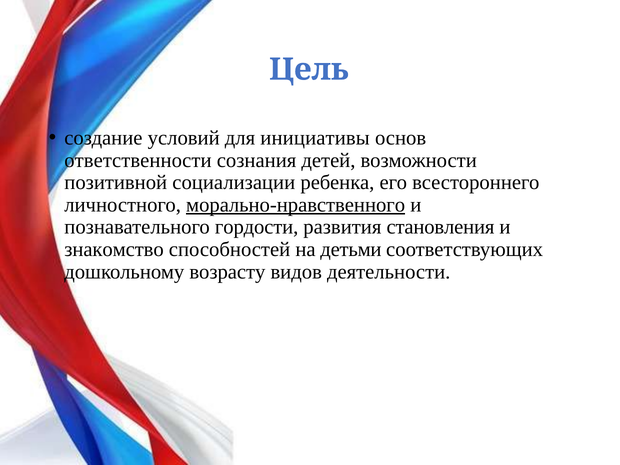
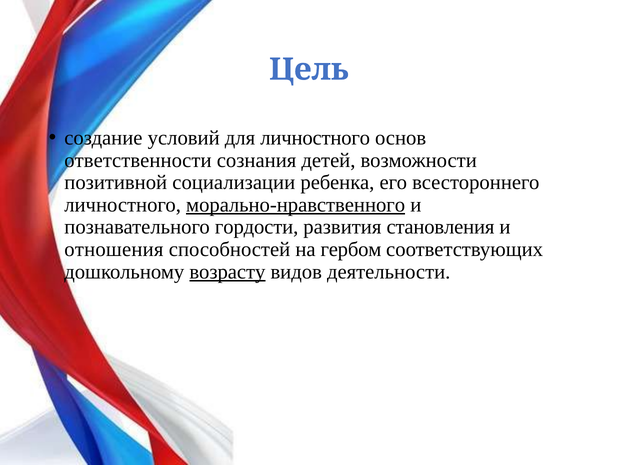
для инициативы: инициативы -> личностного
знакомство: знакомство -> отношения
детьми: детьми -> гербом
возрасту underline: none -> present
